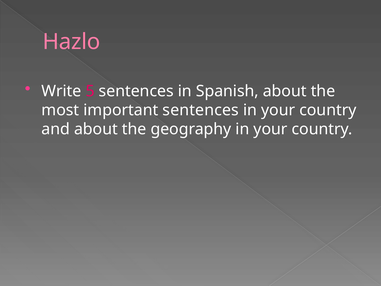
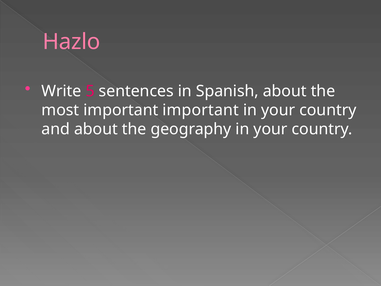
important sentences: sentences -> important
